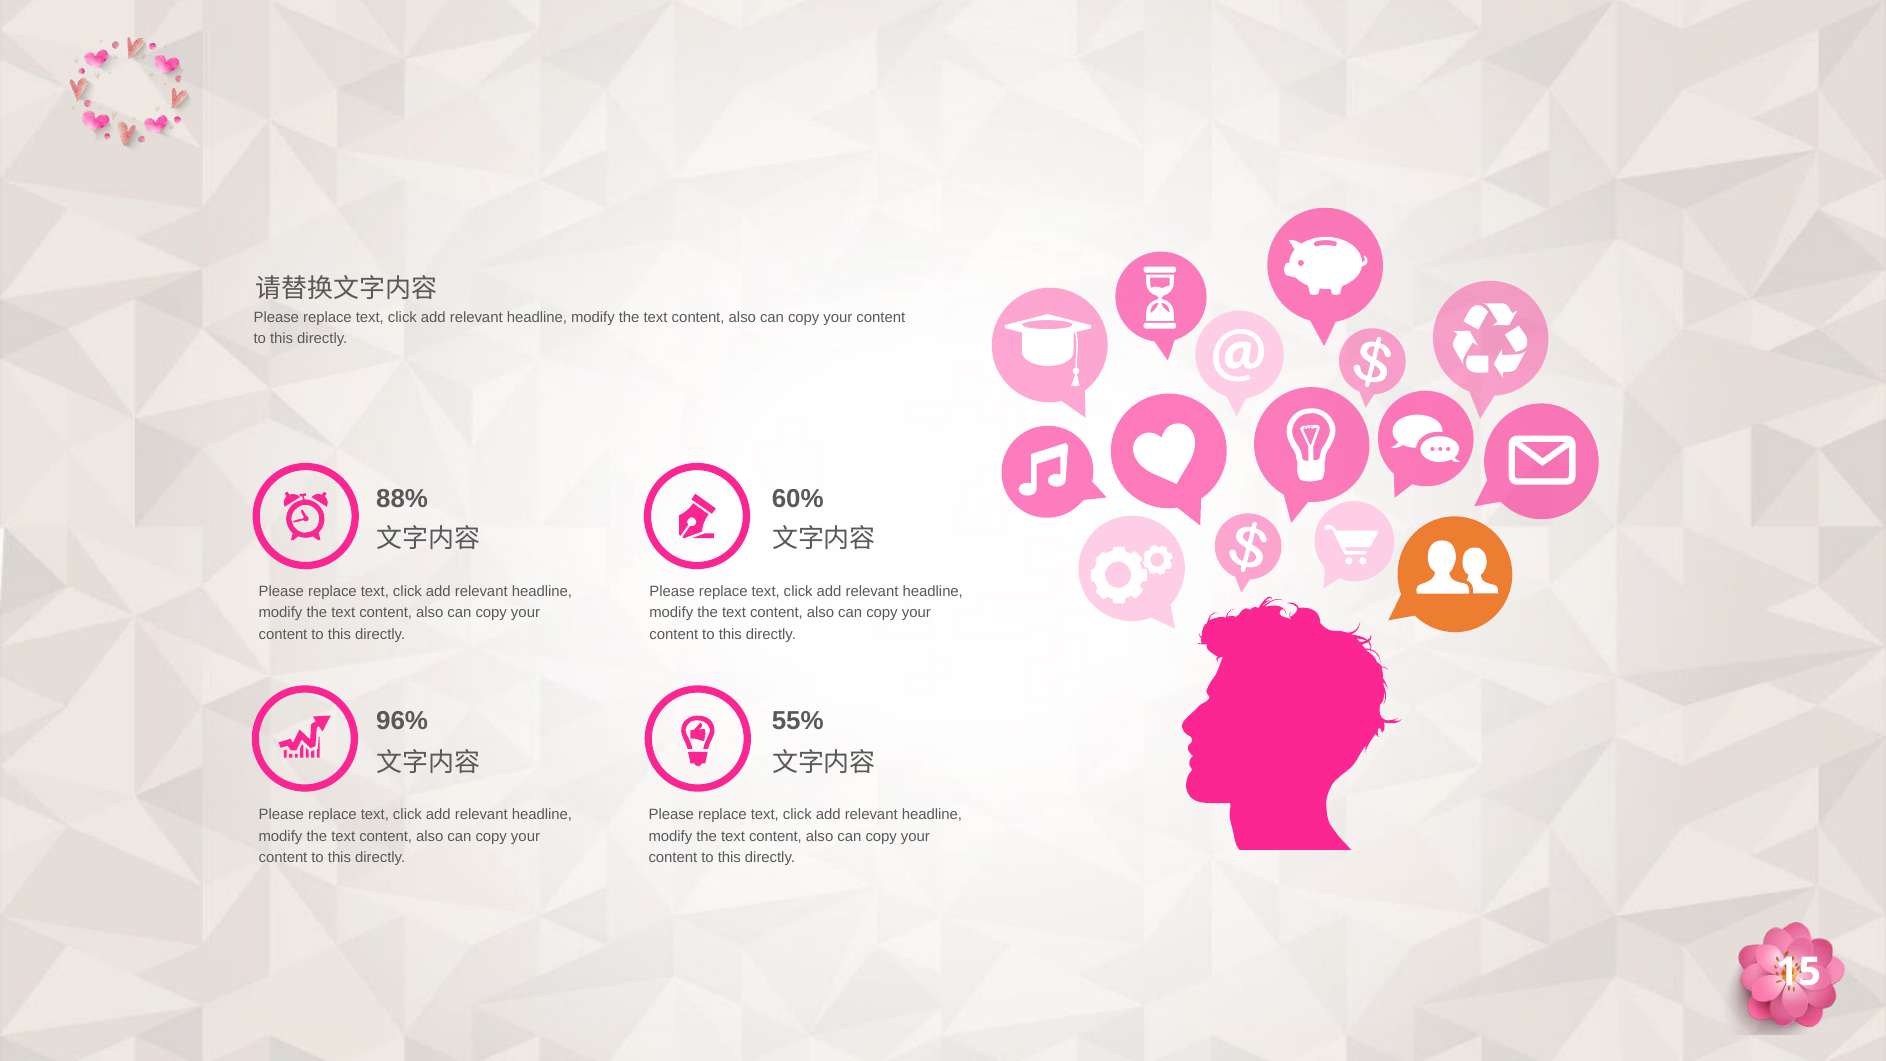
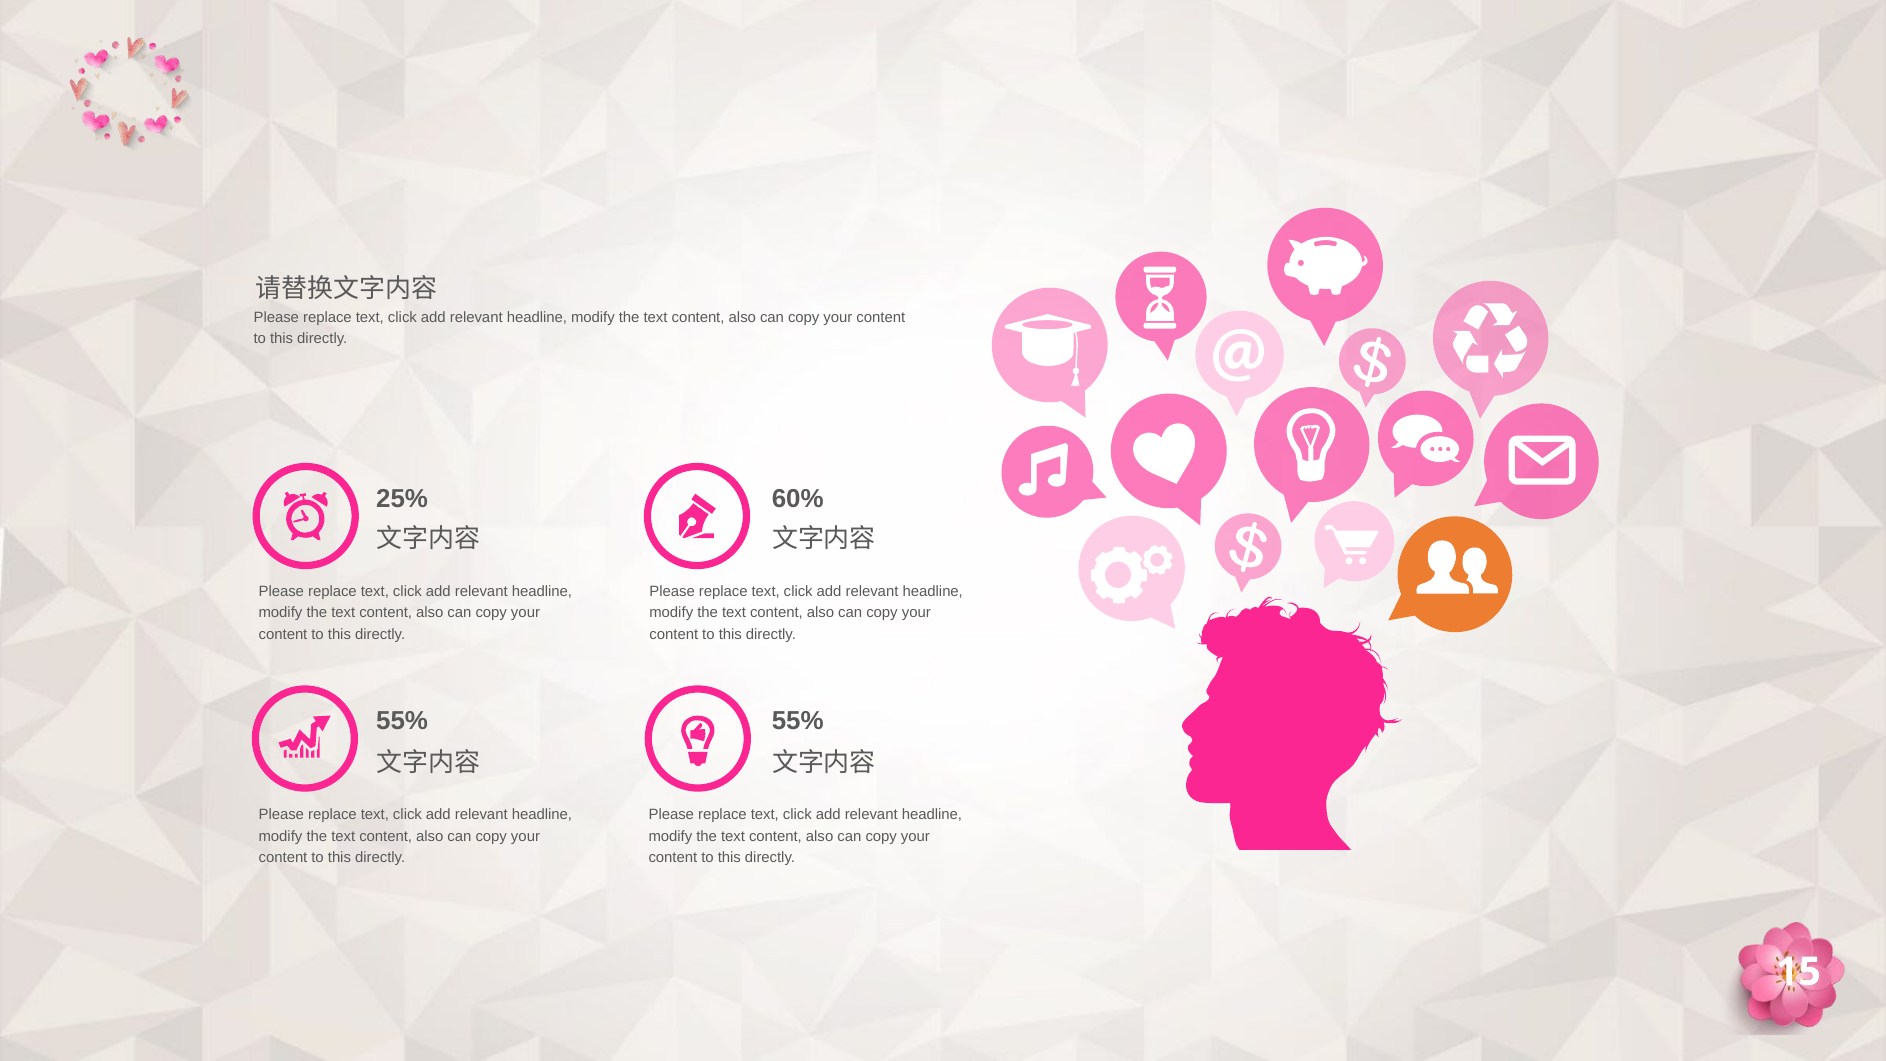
88%: 88% -> 25%
96% at (402, 721): 96% -> 55%
